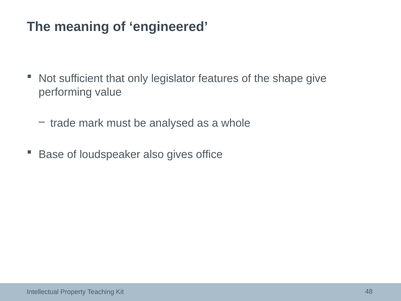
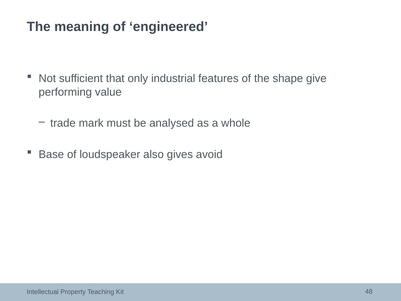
legislator: legislator -> industrial
office: office -> avoid
